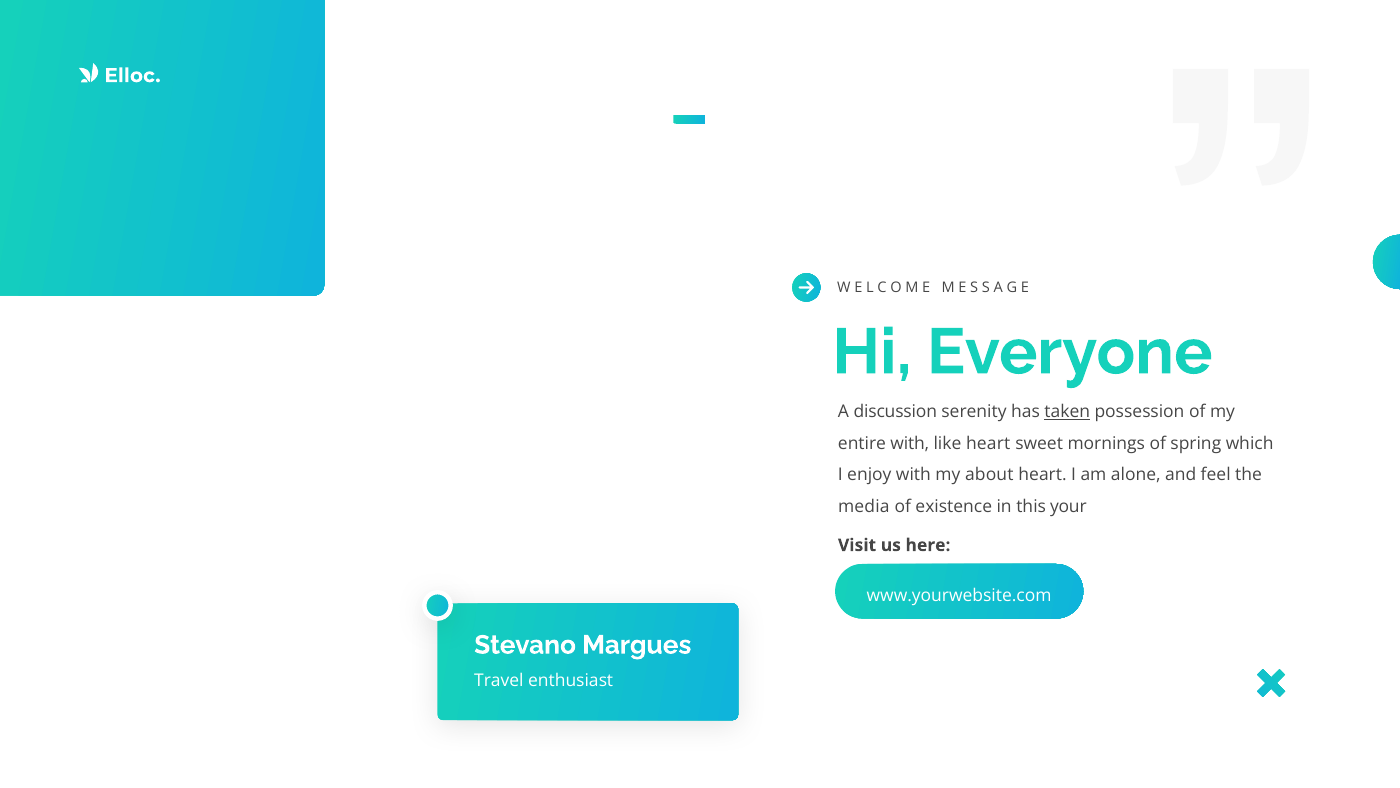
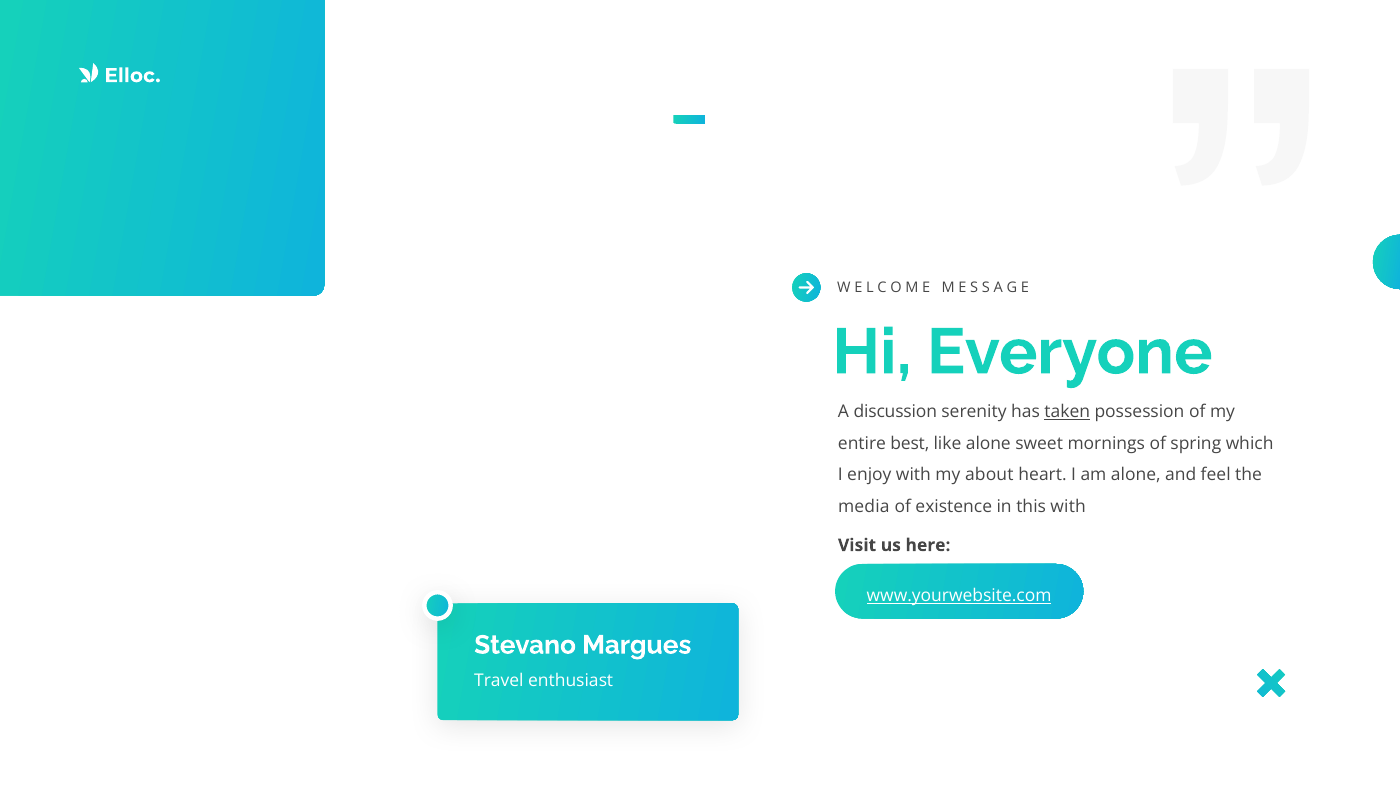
entire with: with -> best
like heart: heart -> alone
this your: your -> with
www.yourwebsite.com underline: none -> present
